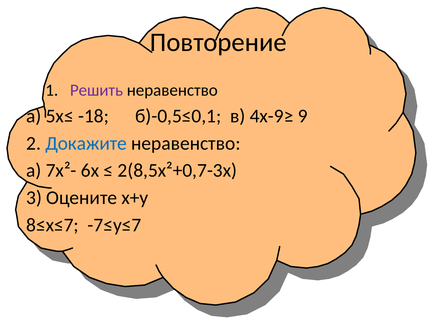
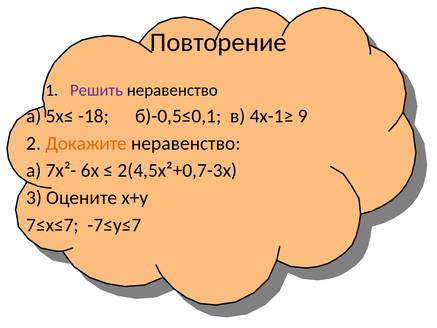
4х-9≥: 4х-9≥ -> 4х-1≥
Докажите colour: blue -> orange
2(8,5х²+0,7-3х: 2(8,5х²+0,7-3х -> 2(4,5х²+0,7-3х
8≤х≤7: 8≤х≤7 -> 7≤х≤7
